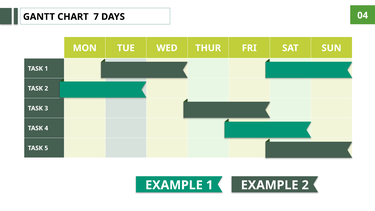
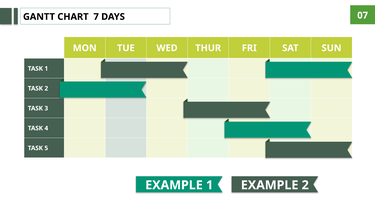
04: 04 -> 07
